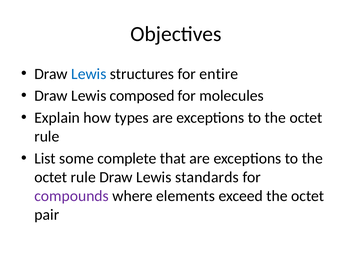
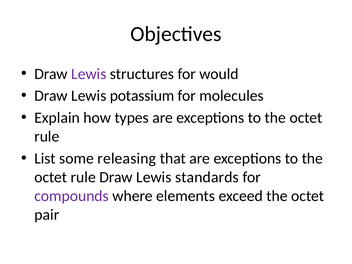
Lewis at (89, 74) colour: blue -> purple
entire: entire -> would
composed: composed -> potassium
complete: complete -> releasing
